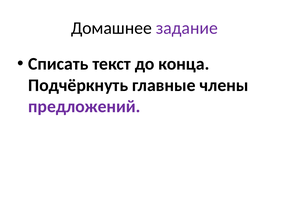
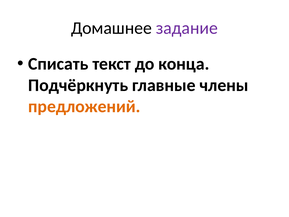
предложений colour: purple -> orange
